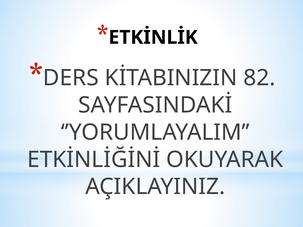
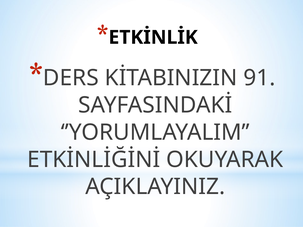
82: 82 -> 91
